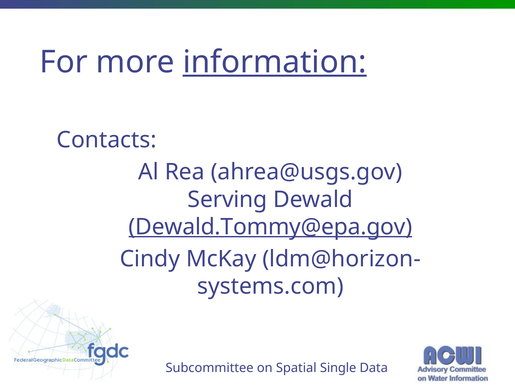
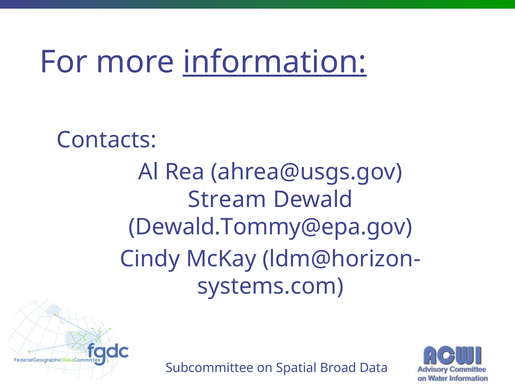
Serving: Serving -> Stream
Dewald.Tommy@epa.gov underline: present -> none
Single: Single -> Broad
